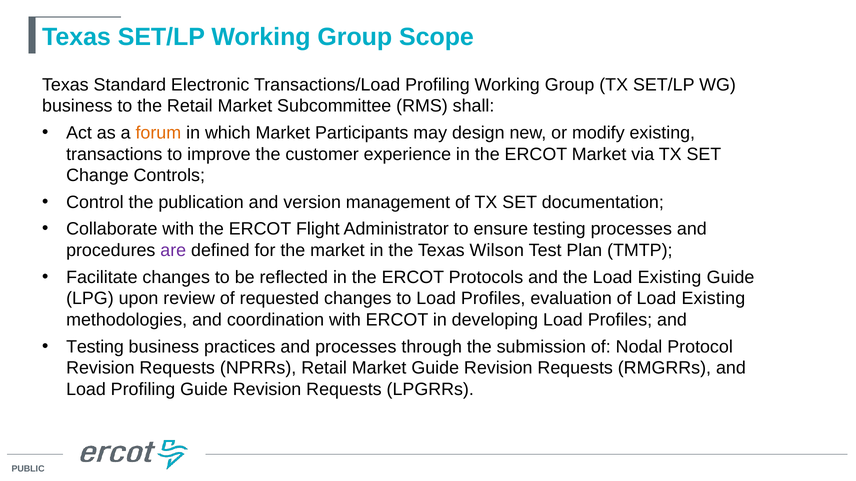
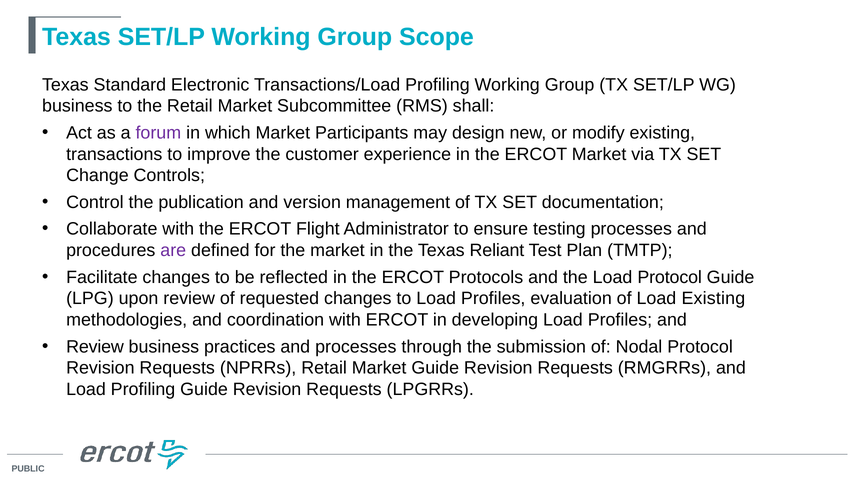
forum colour: orange -> purple
Wilson: Wilson -> Reliant
the Load Existing: Existing -> Protocol
Testing at (95, 347): Testing -> Review
